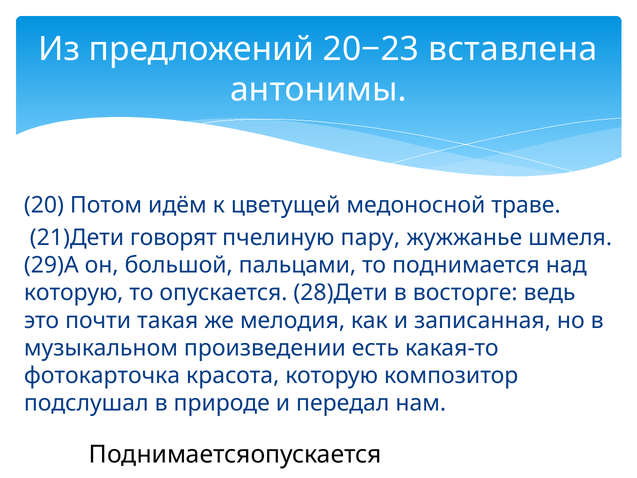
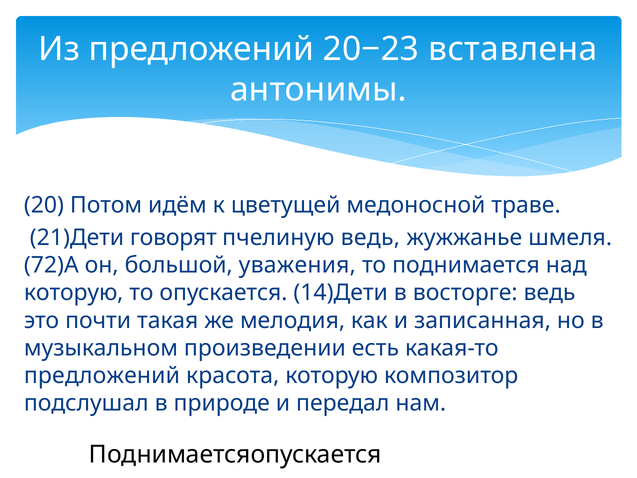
пчелиную пару: пару -> ведь
29)А: 29)А -> 72)А
пальцами: пальцами -> уважения
28)Дети: 28)Дети -> 14)Дети
фотокарточка at (102, 375): фотокарточка -> предложений
